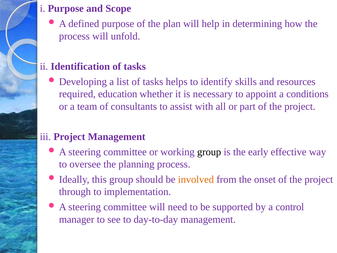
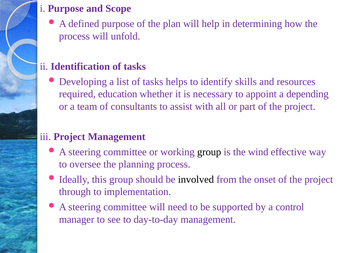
conditions: conditions -> depending
early: early -> wind
involved colour: orange -> black
